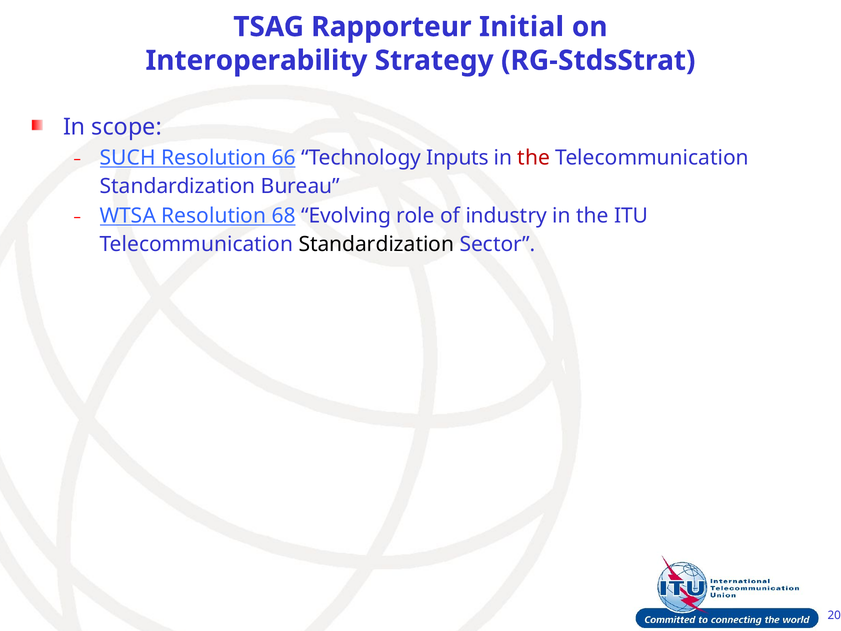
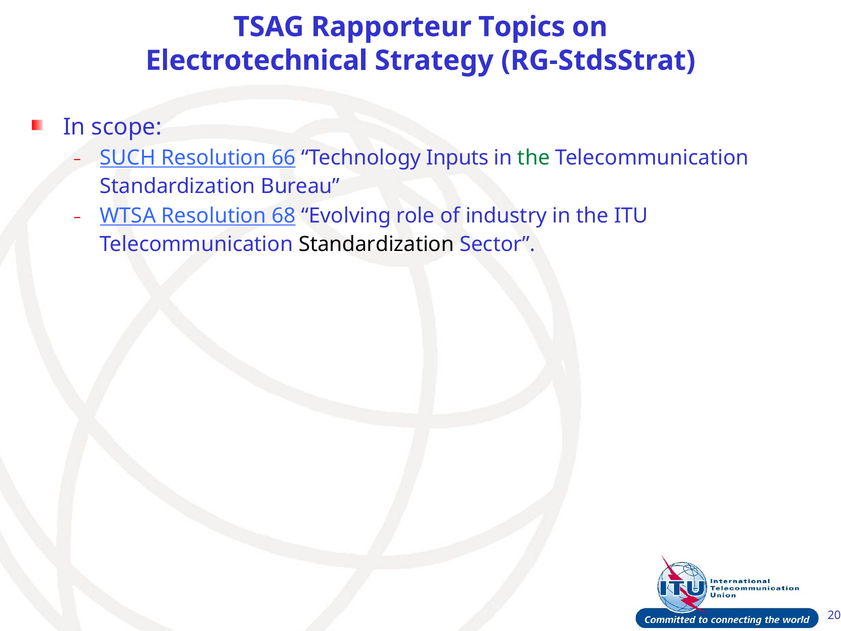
Initial: Initial -> Topics
Interoperability: Interoperability -> Electrotechnical
the at (534, 158) colour: red -> green
